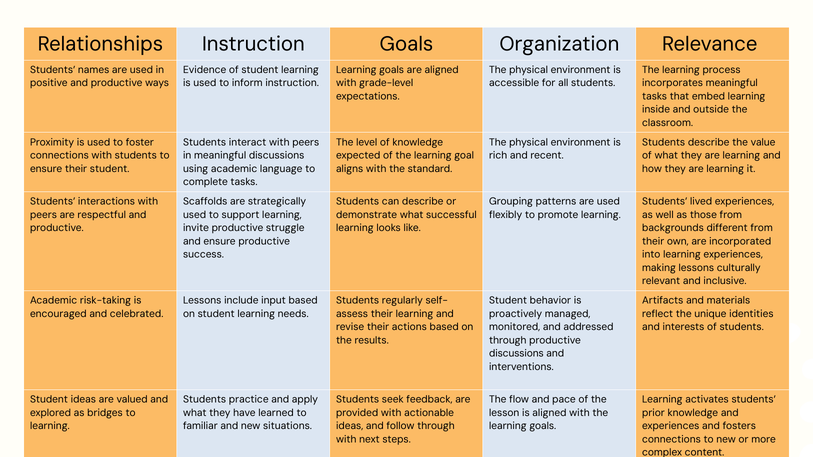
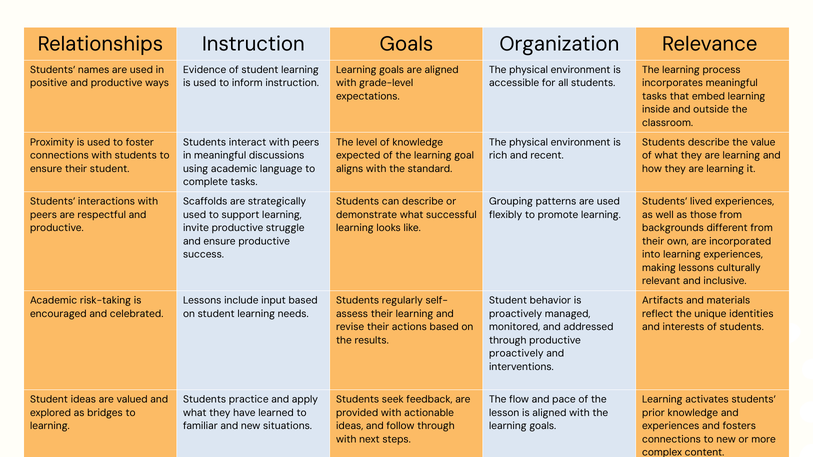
discussions at (516, 354): discussions -> proactively
